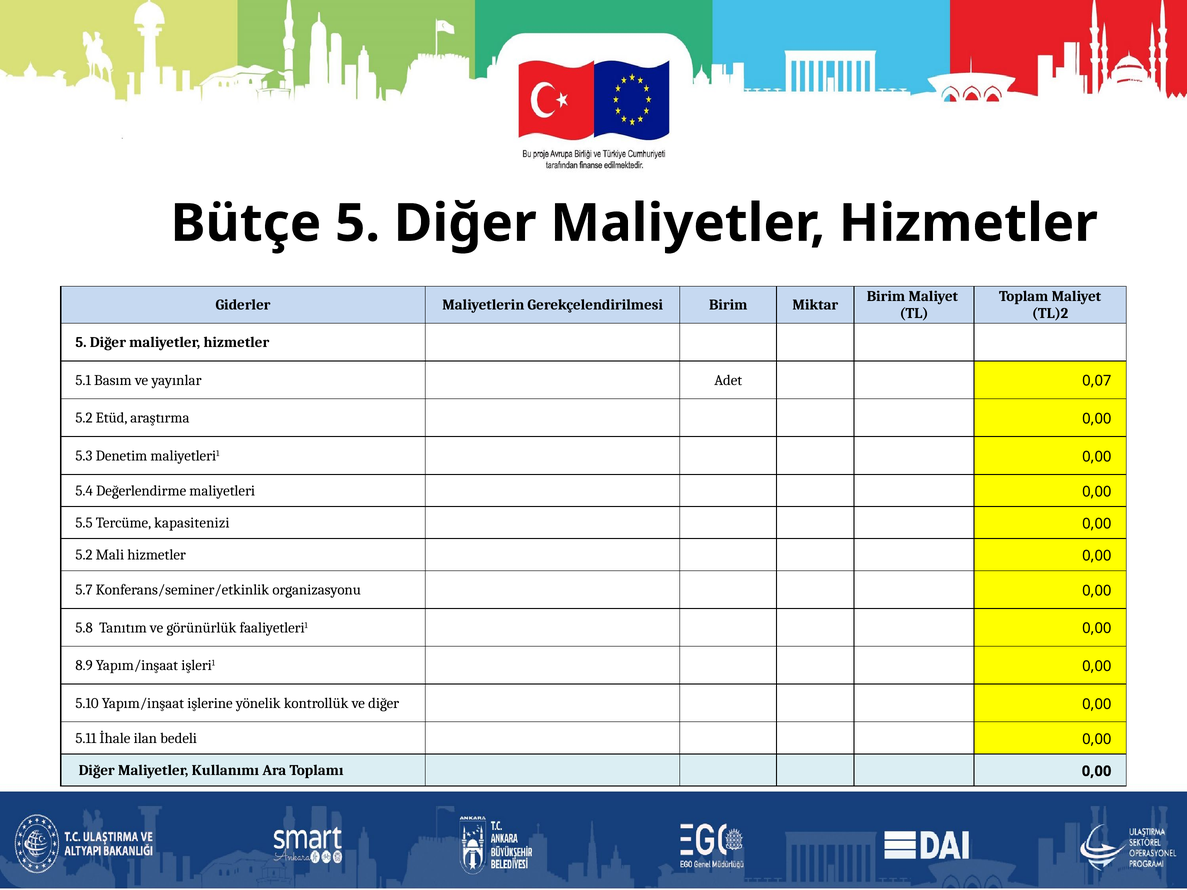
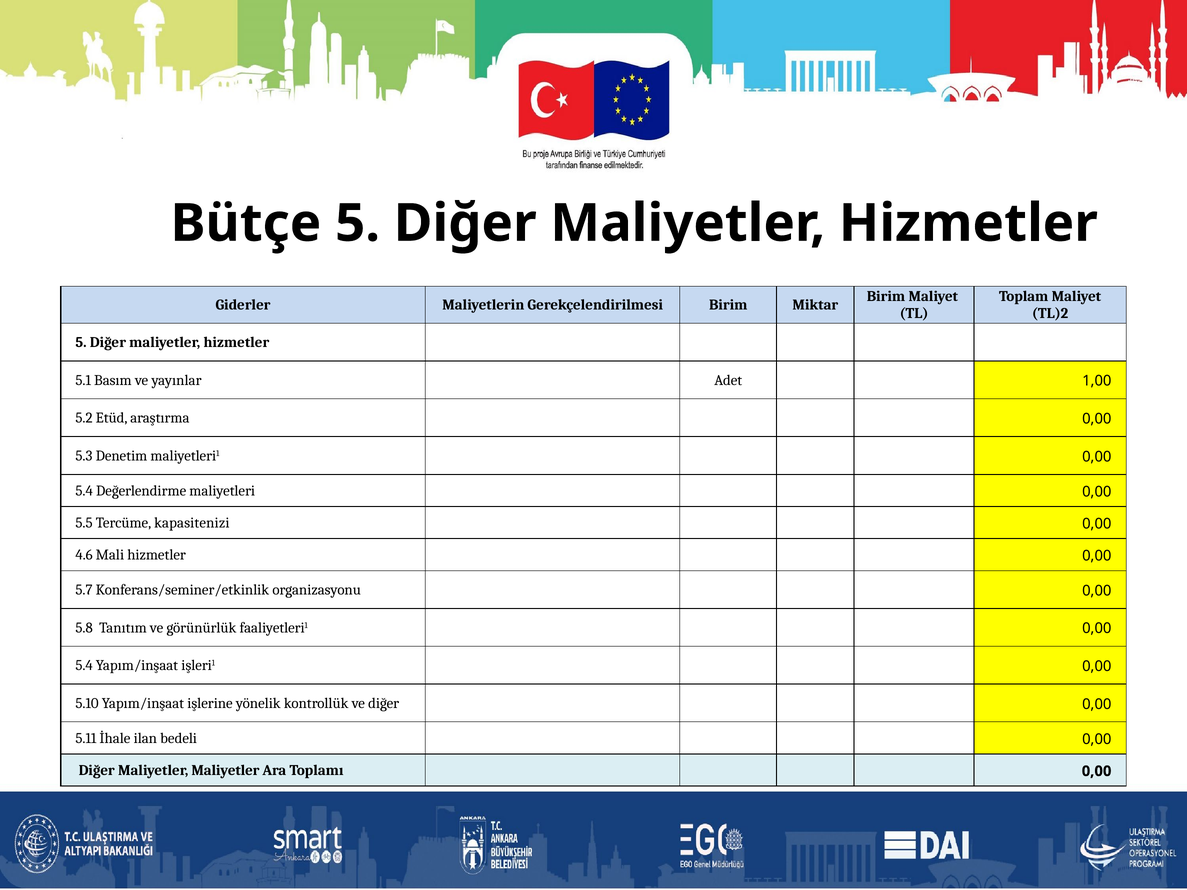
0,07: 0,07 -> 1,00
5.2 at (84, 555): 5.2 -> 4.6
8.9 at (84, 666): 8.9 -> 5.4
Maliyetler Kullanımı: Kullanımı -> Maliyetler
